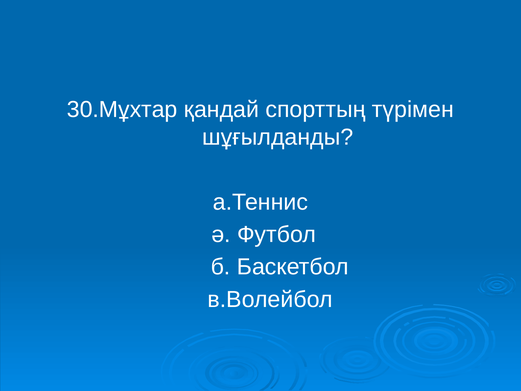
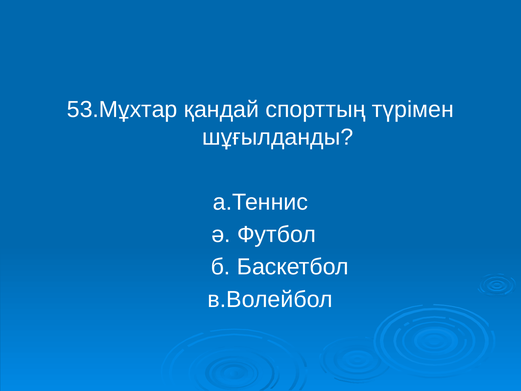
30.Мұхтар: 30.Мұхтар -> 53.Мұхтар
